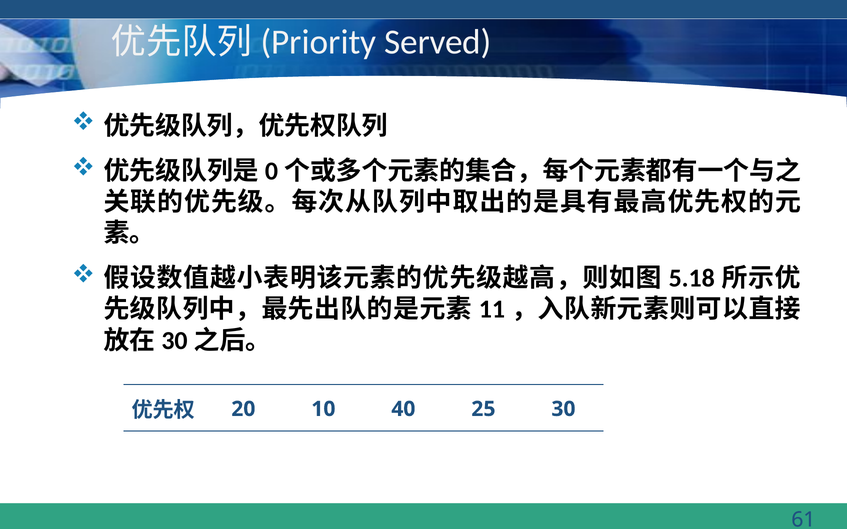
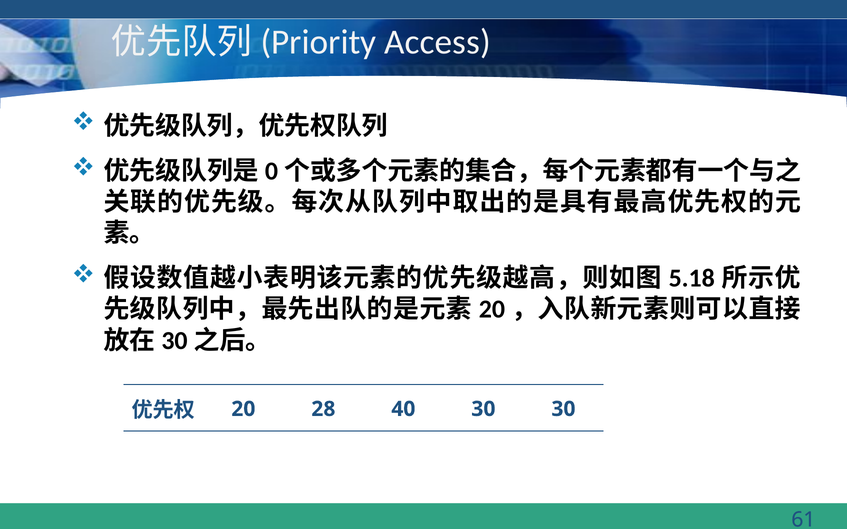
Served: Served -> Access
11 at (492, 310): 11 -> 20
10: 10 -> 28
40 25: 25 -> 30
